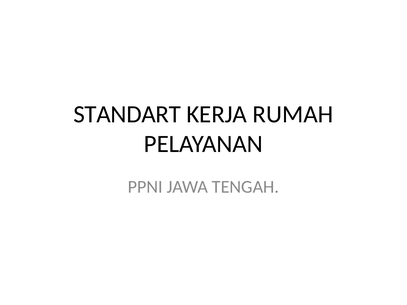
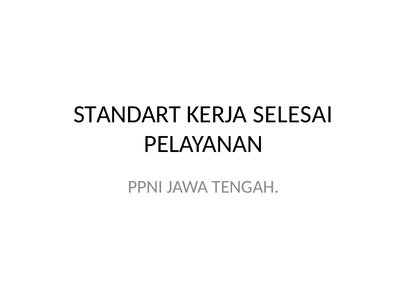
RUMAH: RUMAH -> SELESAI
